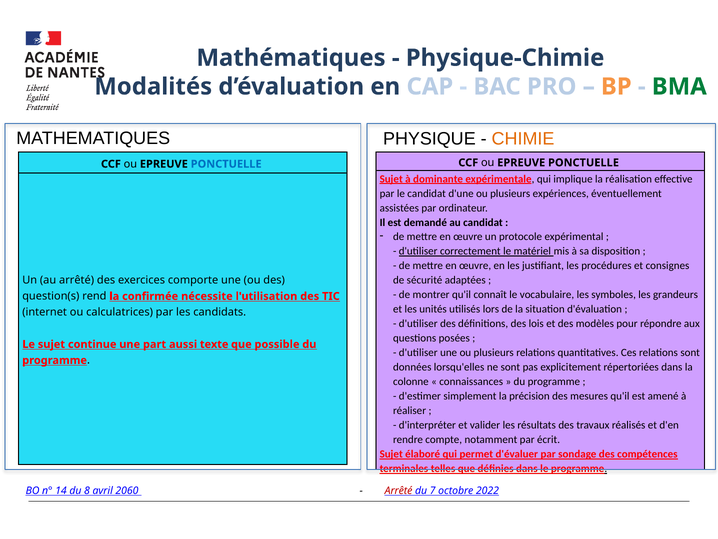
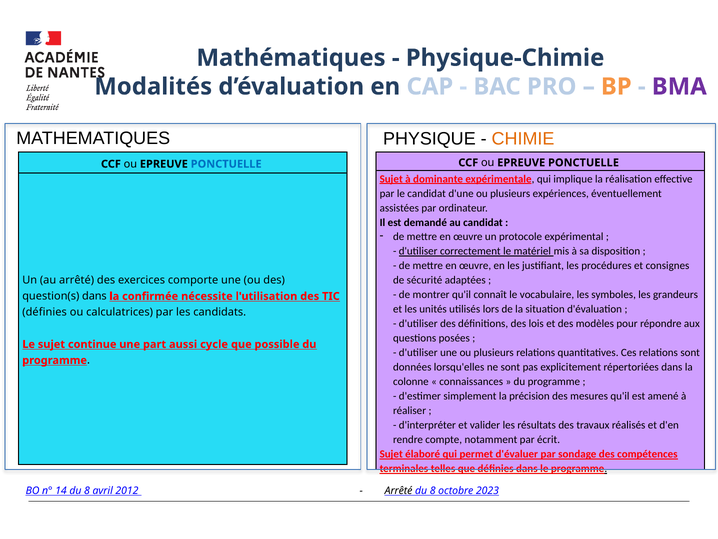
BMA colour: green -> purple
question(s rend: rend -> dans
internet at (45, 312): internet -> définies
texte: texte -> cycle
2060: 2060 -> 2012
Arrêté at (399, 490) colour: red -> black
7 at (433, 490): 7 -> 8
2022: 2022 -> 2023
